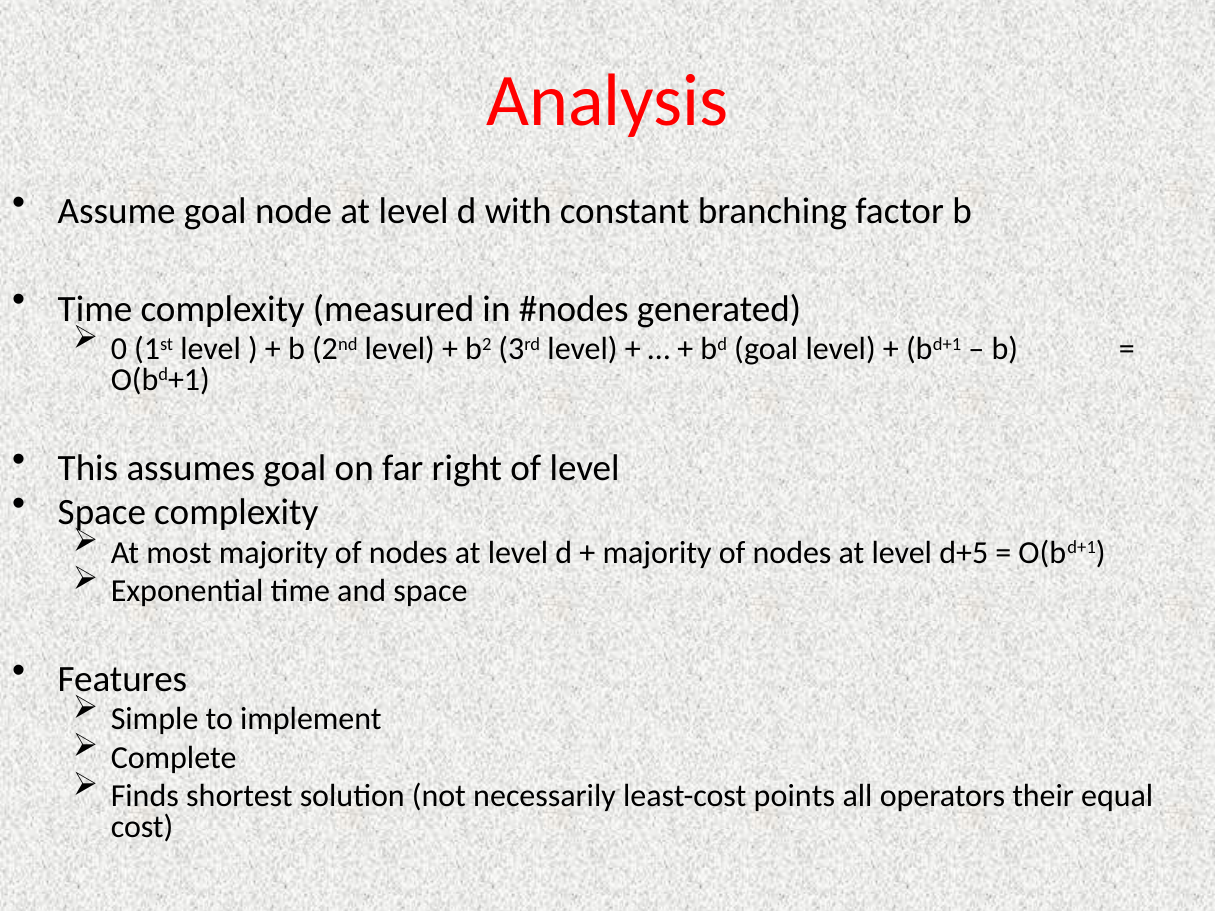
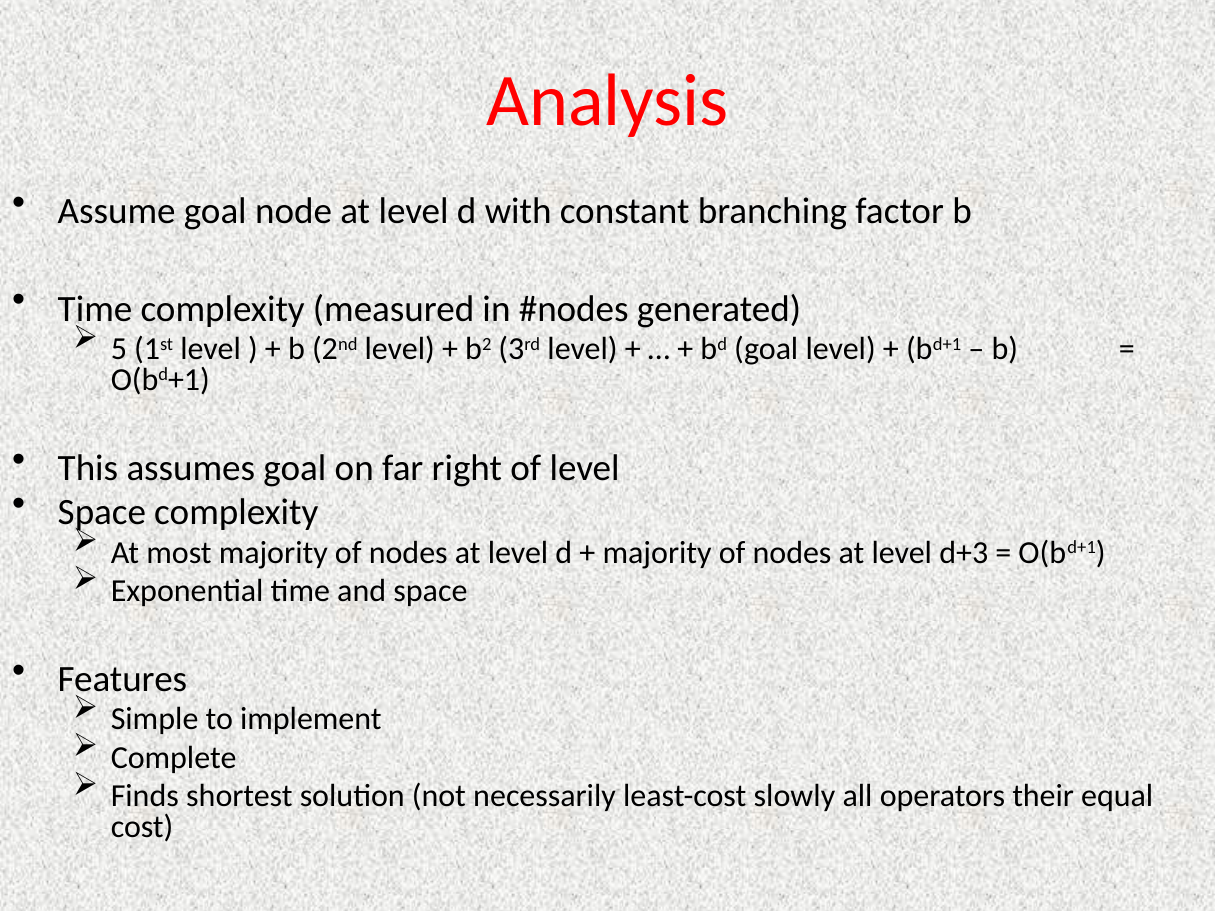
0: 0 -> 5
d+5: d+5 -> d+3
points: points -> slowly
